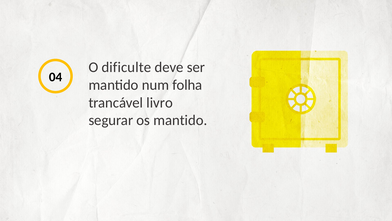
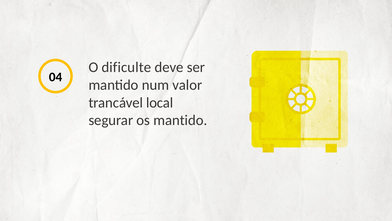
folha: folha -> valor
livro: livro -> local
